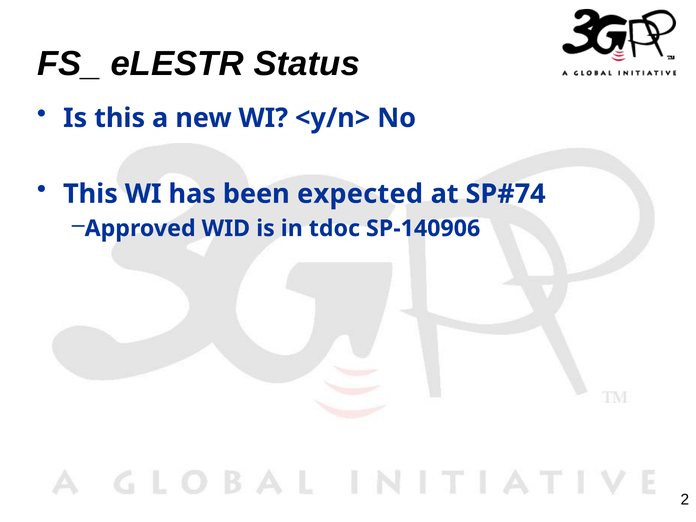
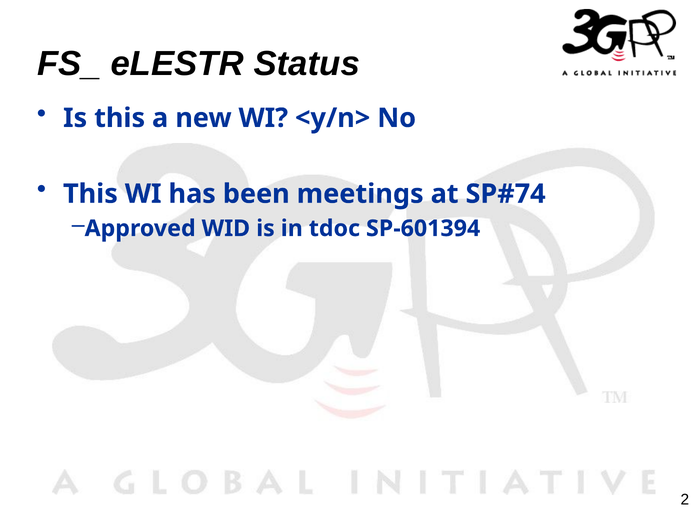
expected: expected -> meetings
SP-140906: SP-140906 -> SP-601394
